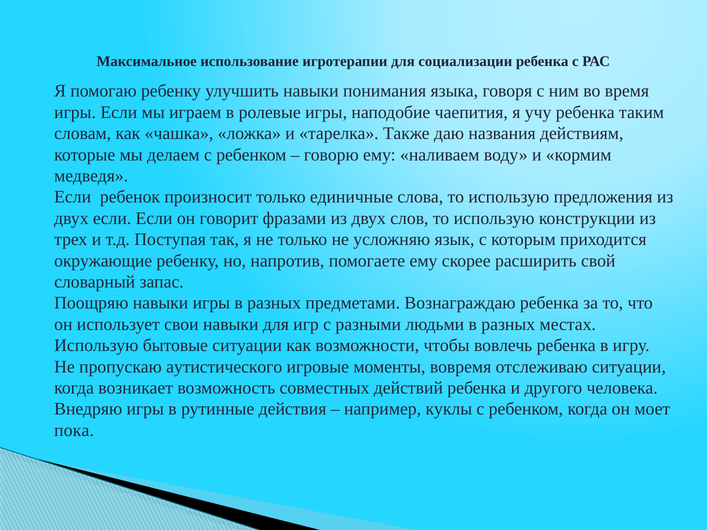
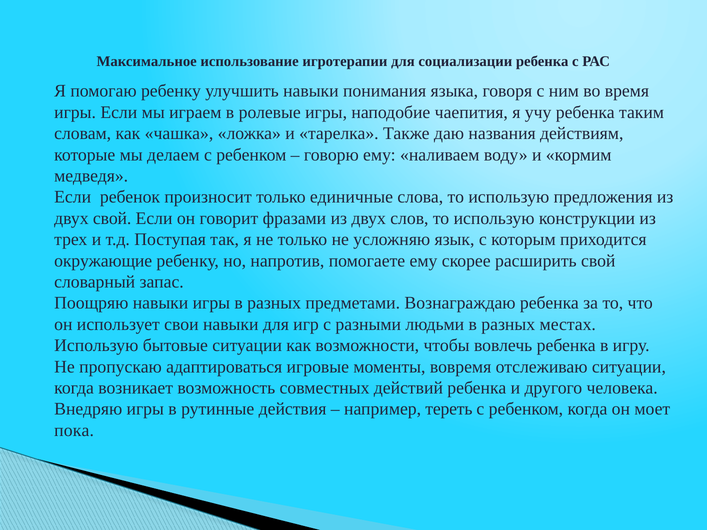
двух если: если -> свой
аутистического: аутистического -> адаптироваться
куклы: куклы -> тереть
